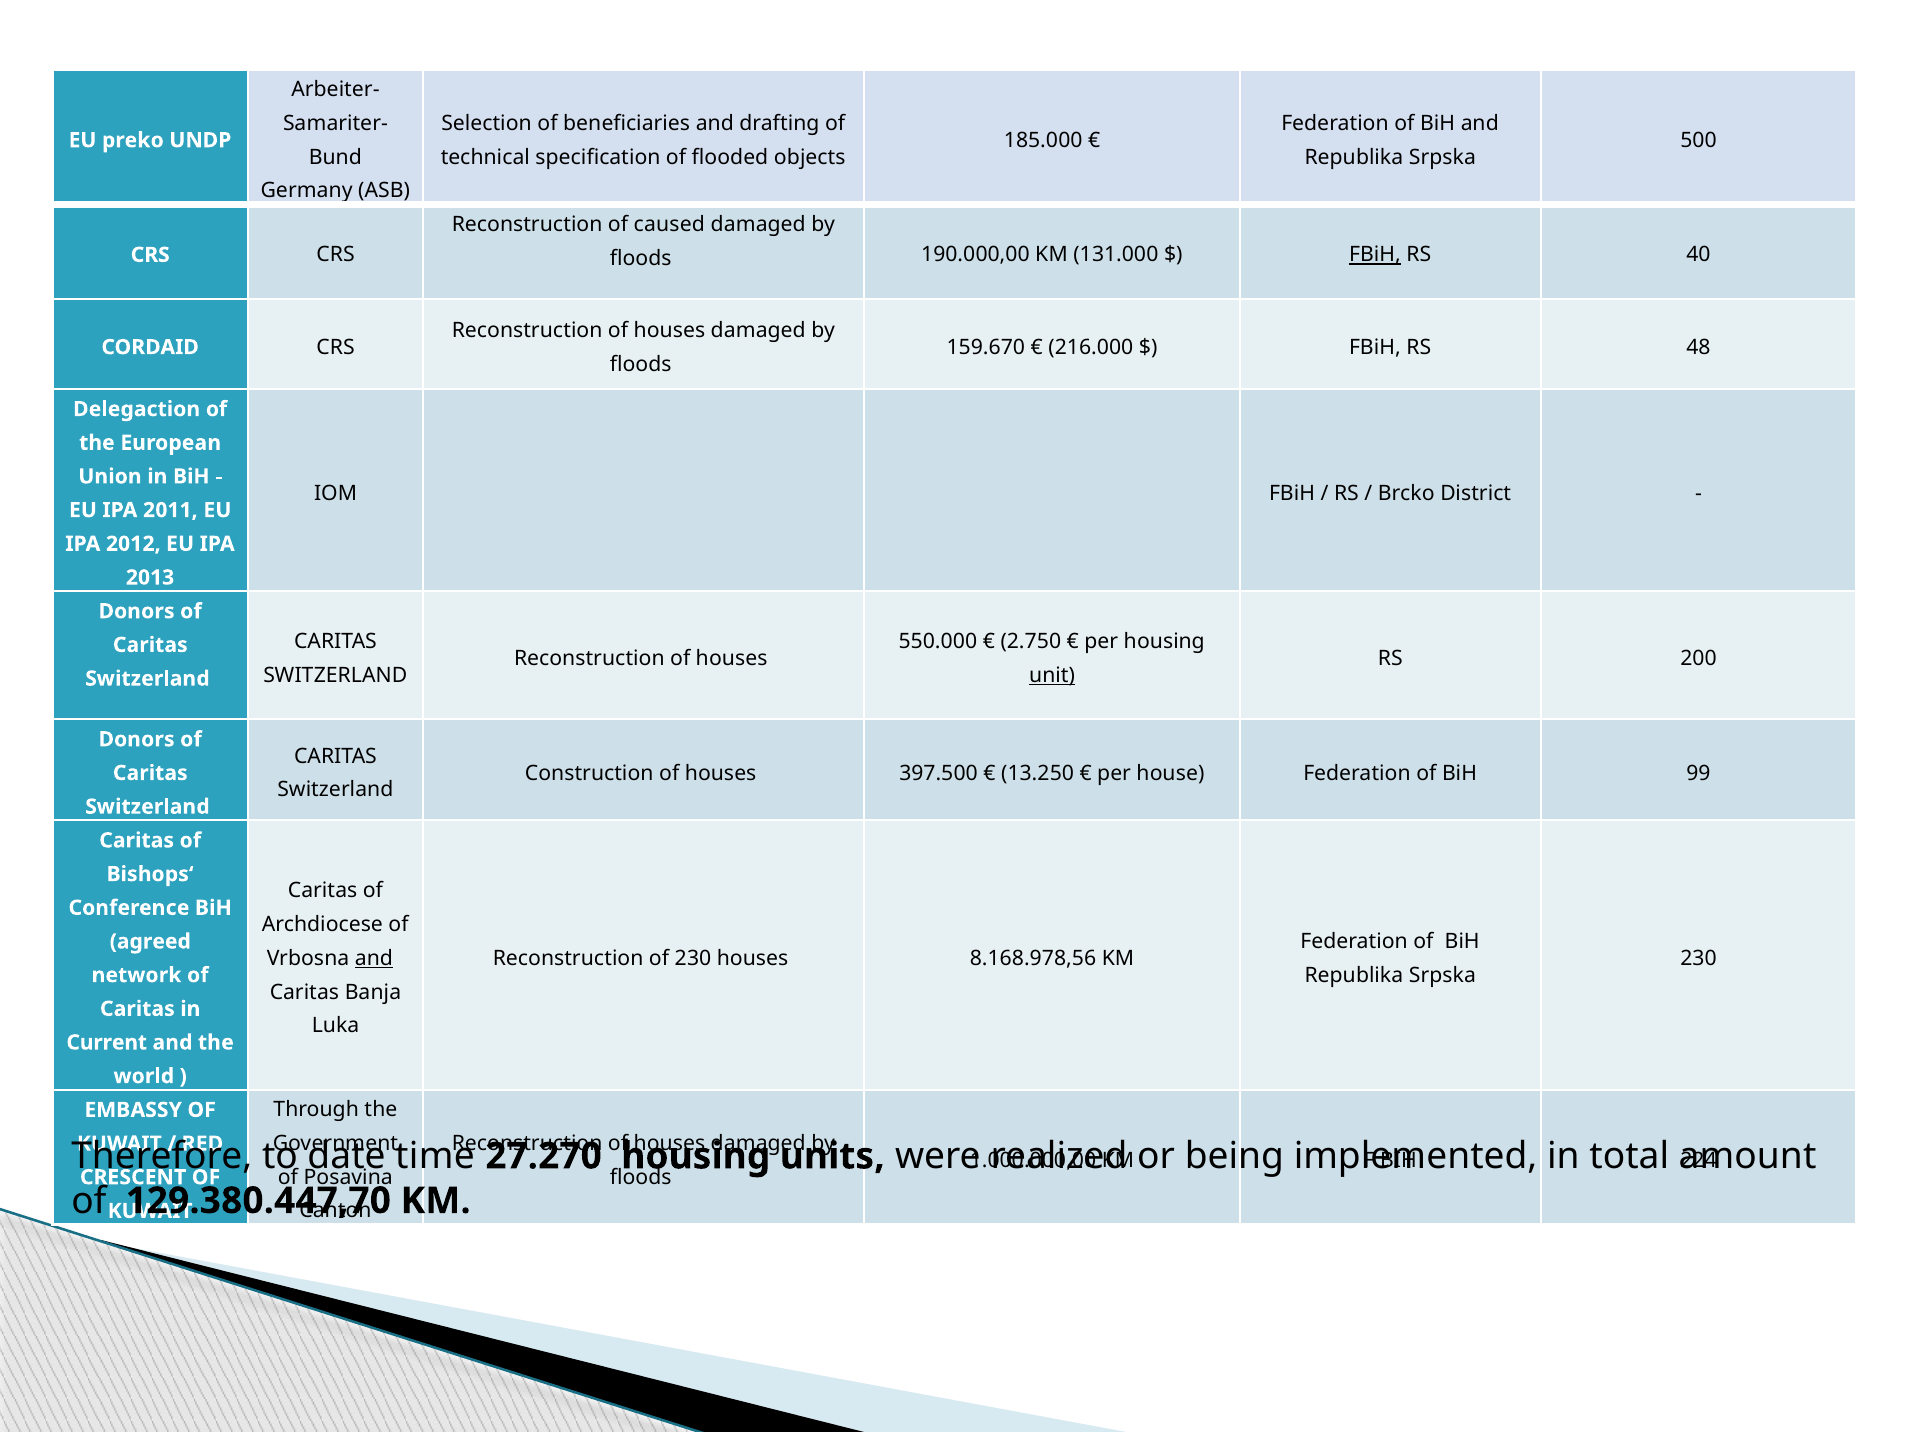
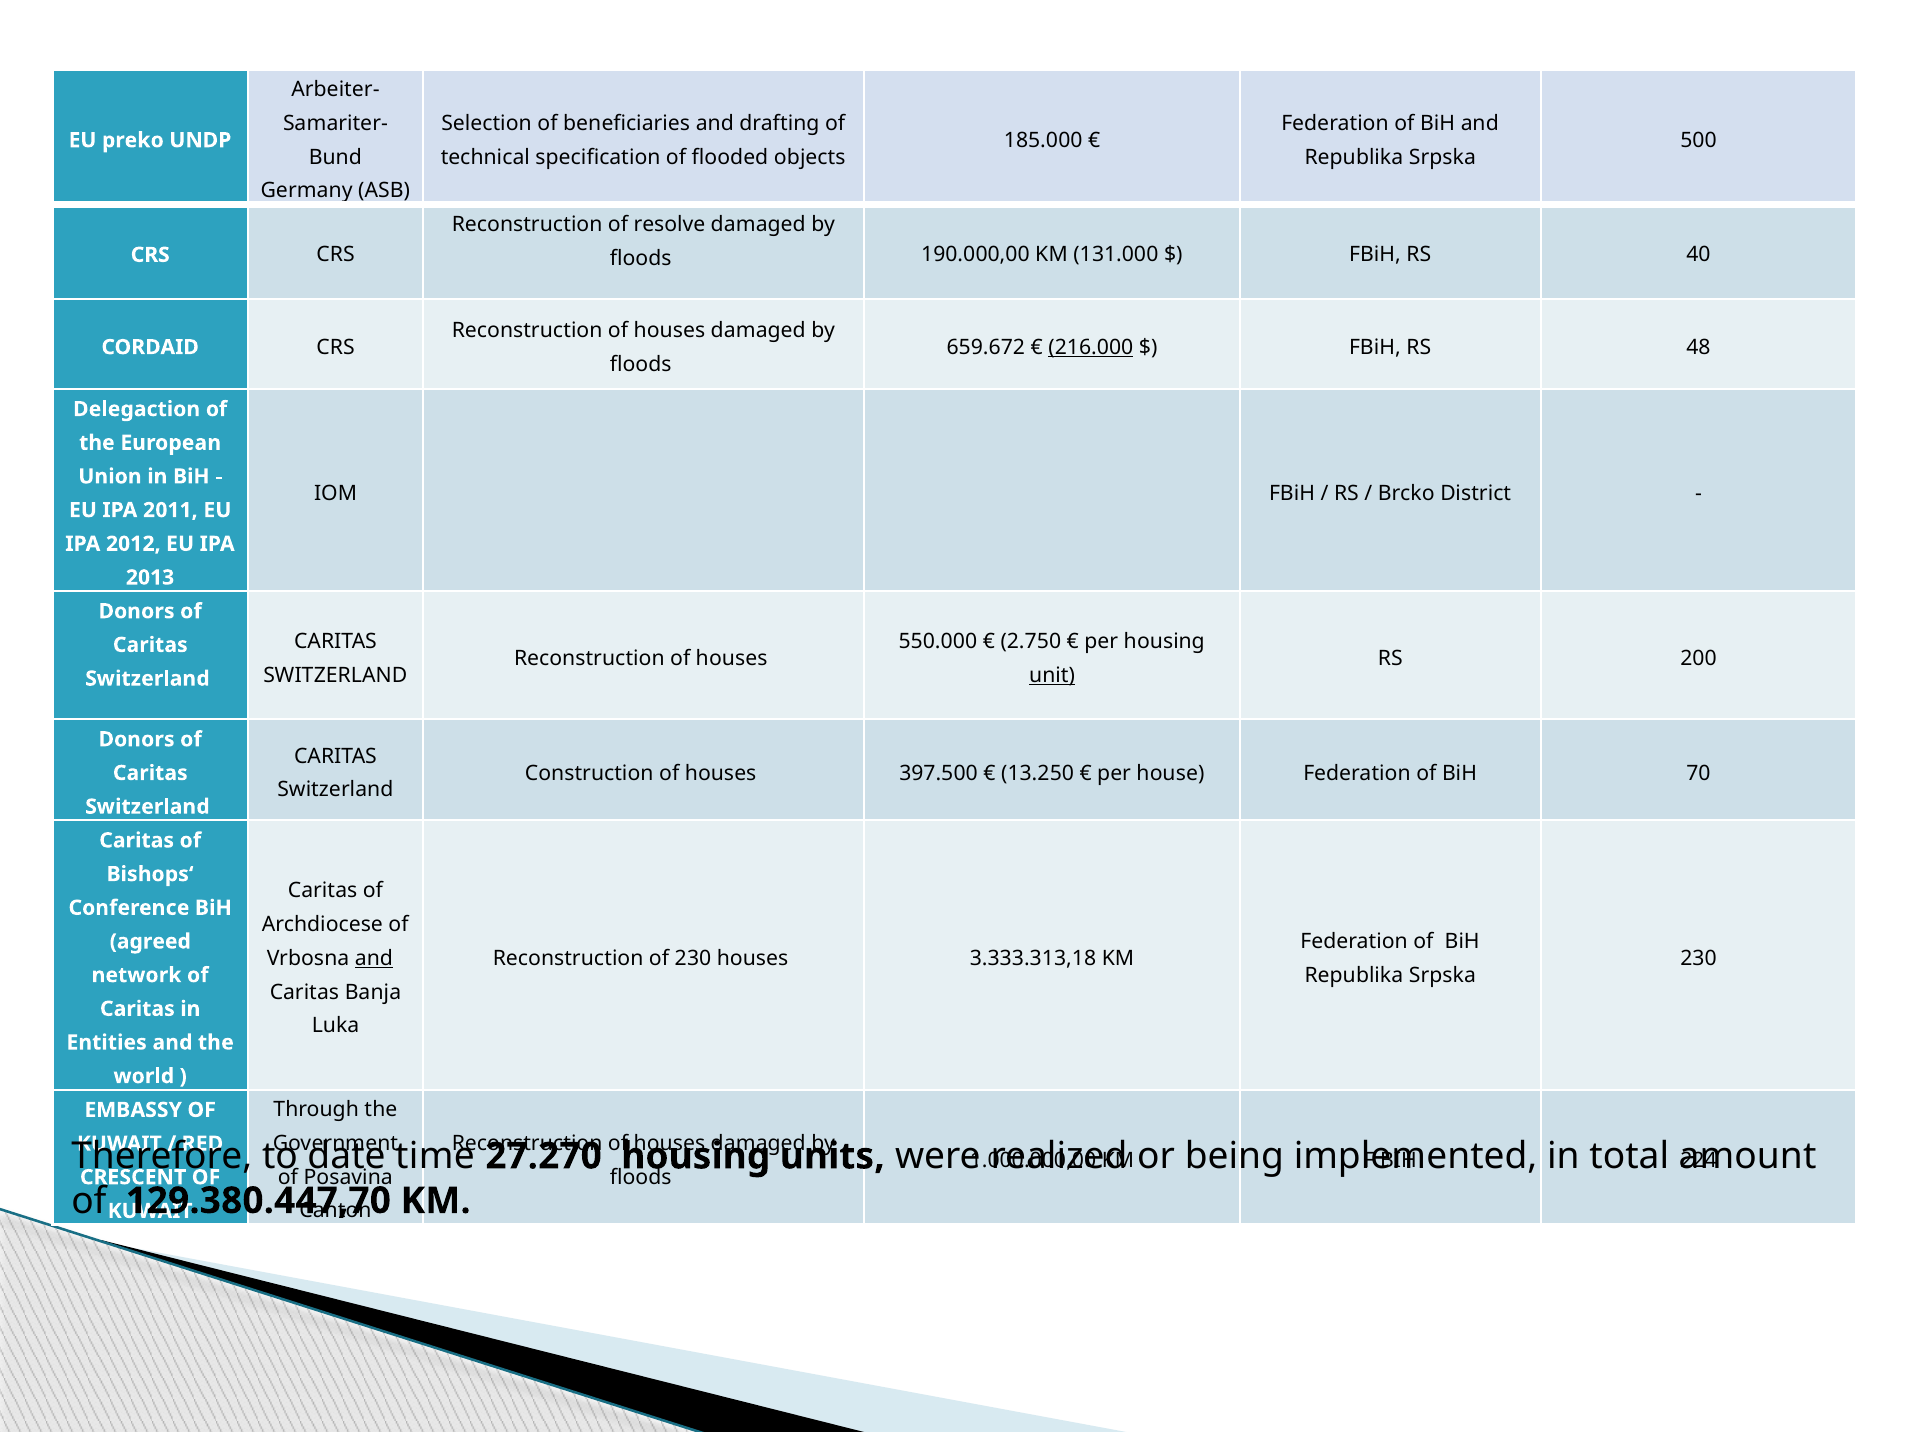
caused: caused -> resolve
FBiH at (1375, 255) underline: present -> none
159.670: 159.670 -> 659.672
216.000 underline: none -> present
99: 99 -> 70
8.168.978,56: 8.168.978,56 -> 3.333.313,18
Current: Current -> Entities
